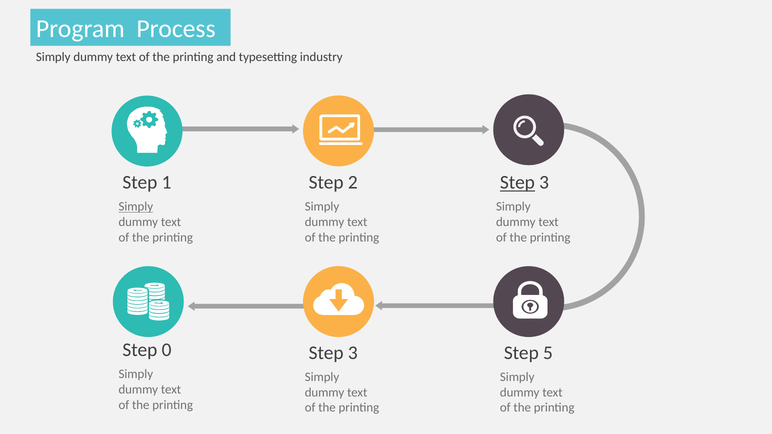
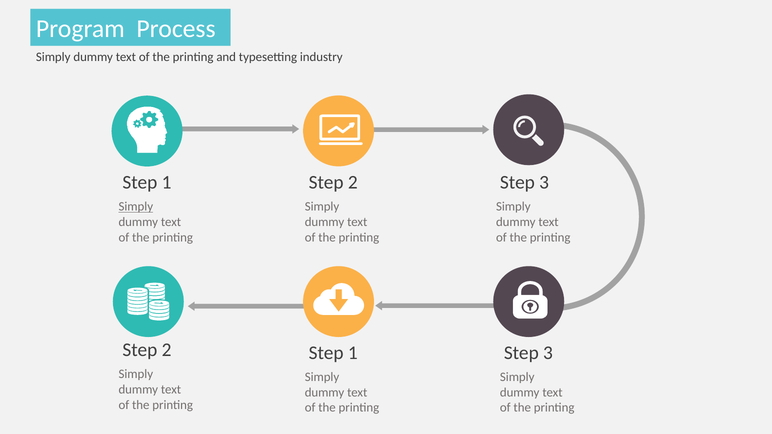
Step at (517, 183) underline: present -> none
0 at (167, 350): 0 -> 2
3 at (353, 353): 3 -> 1
5 at (548, 353): 5 -> 3
